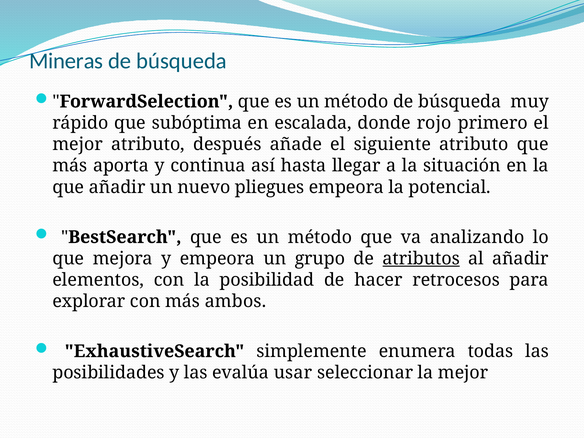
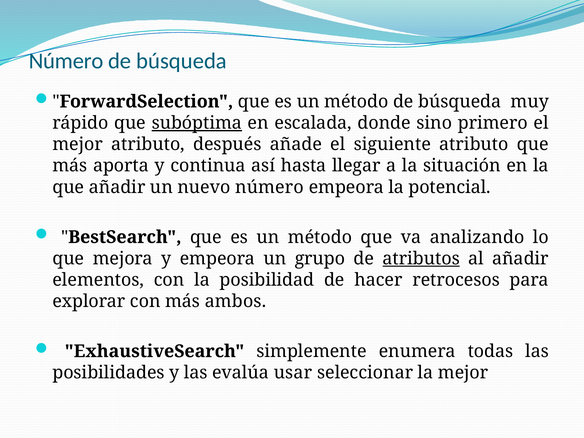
Mineras at (66, 61): Mineras -> Número
subóptima underline: none -> present
rojo: rojo -> sino
nuevo pliegues: pliegues -> número
